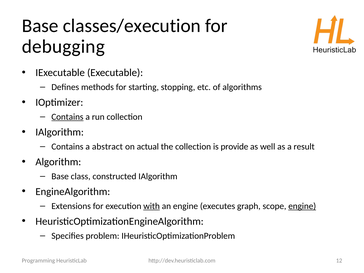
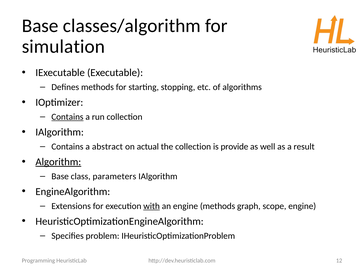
classes/execution: classes/execution -> classes/algorithm
debugging: debugging -> simulation
Algorithm underline: none -> present
constructed: constructed -> parameters
engine executes: executes -> methods
engine at (302, 206) underline: present -> none
